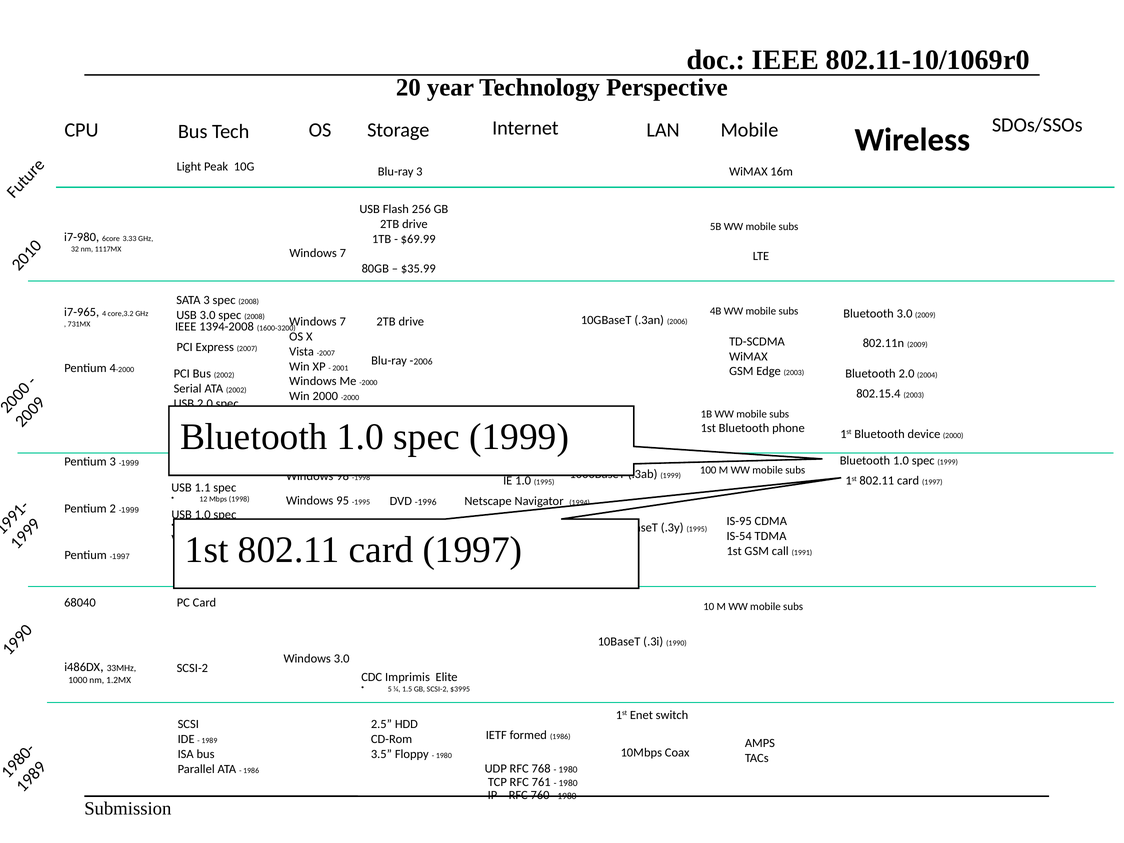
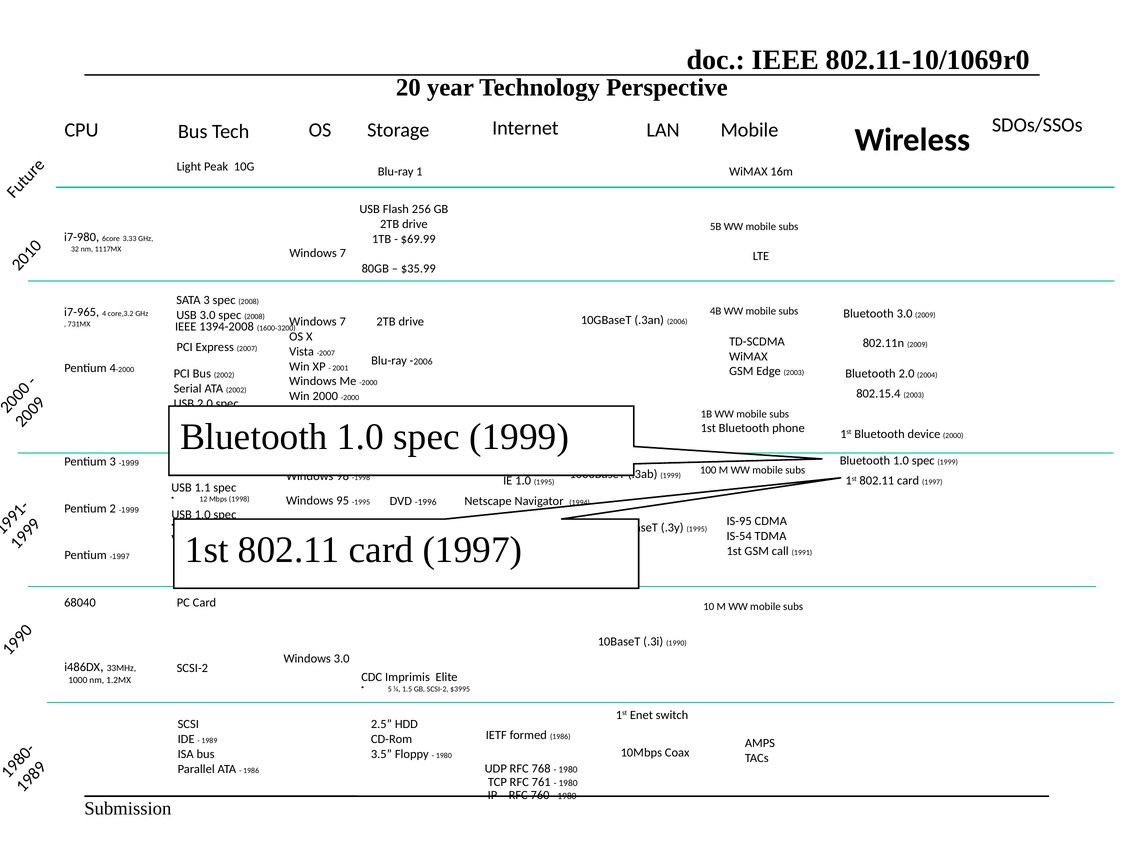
Blu-ray 3: 3 -> 1
